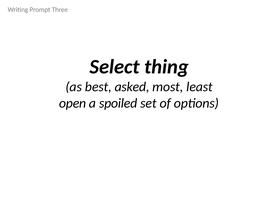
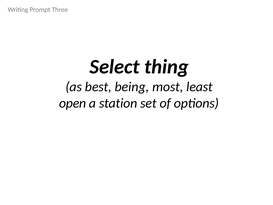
asked: asked -> being
spoiled: spoiled -> station
